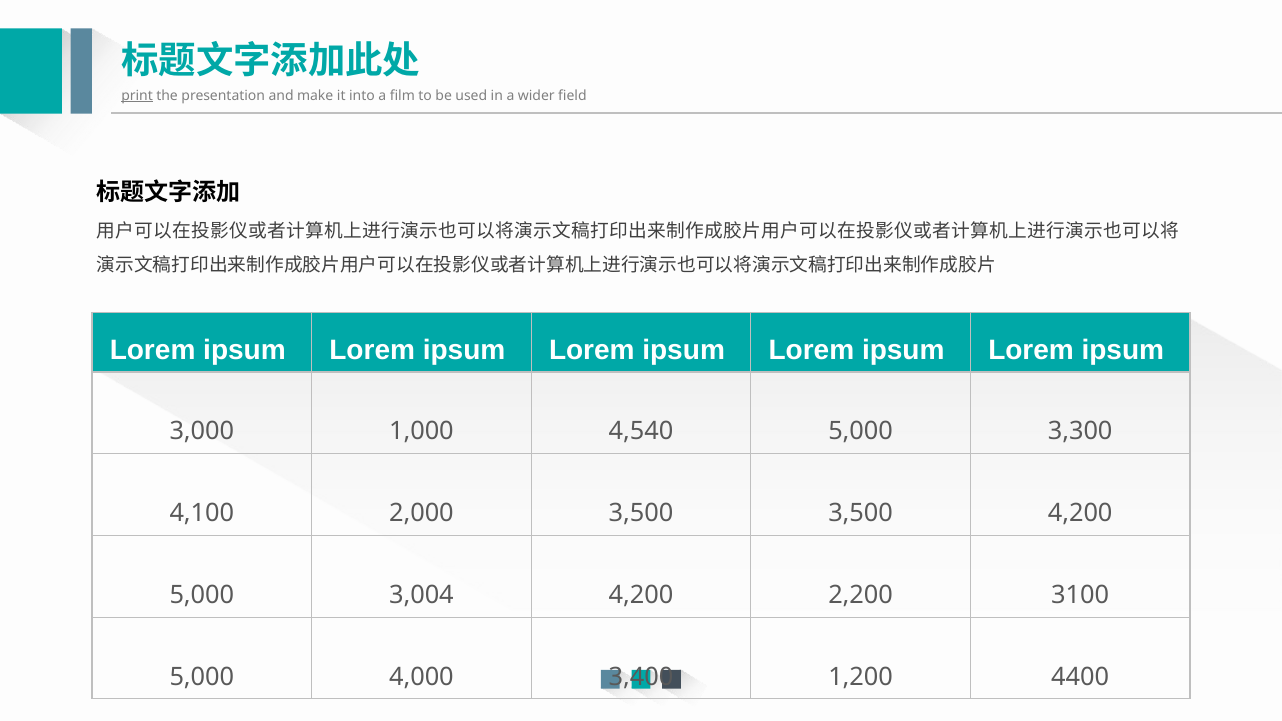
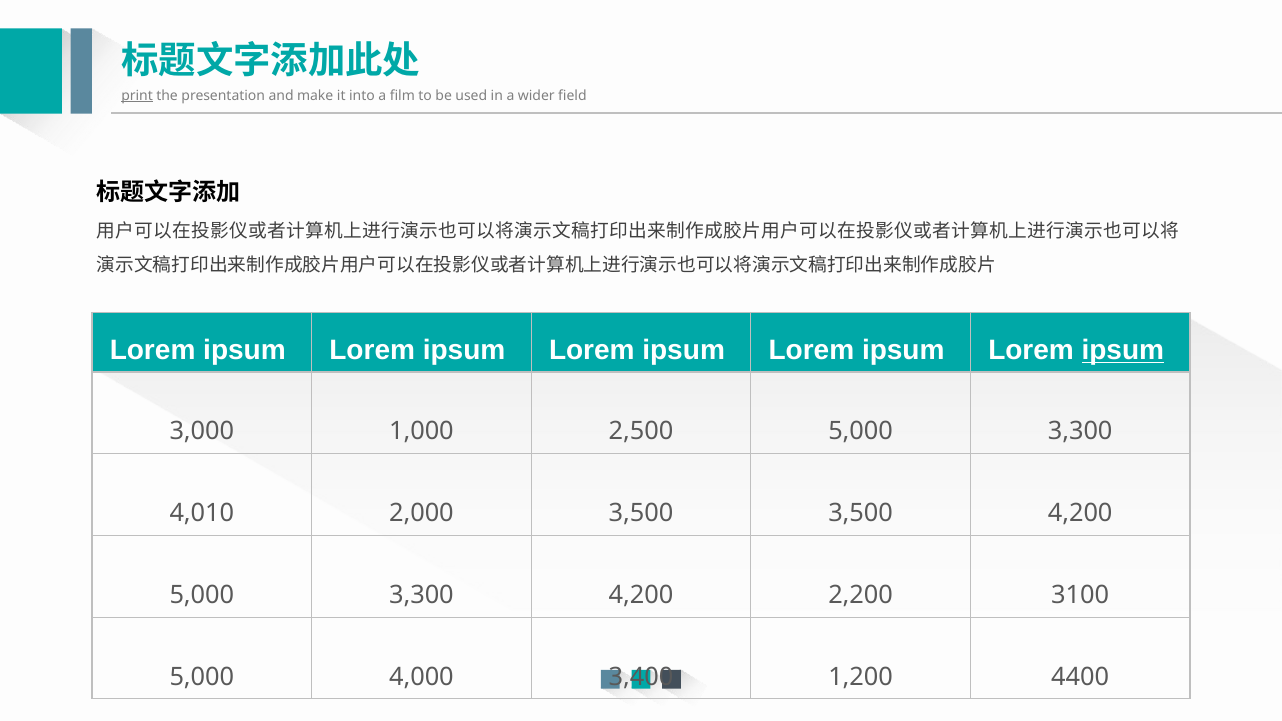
ipsum at (1123, 350) underline: none -> present
4,540: 4,540 -> 2,500
4,100: 4,100 -> 4,010
3,004 at (421, 595): 3,004 -> 3,300
